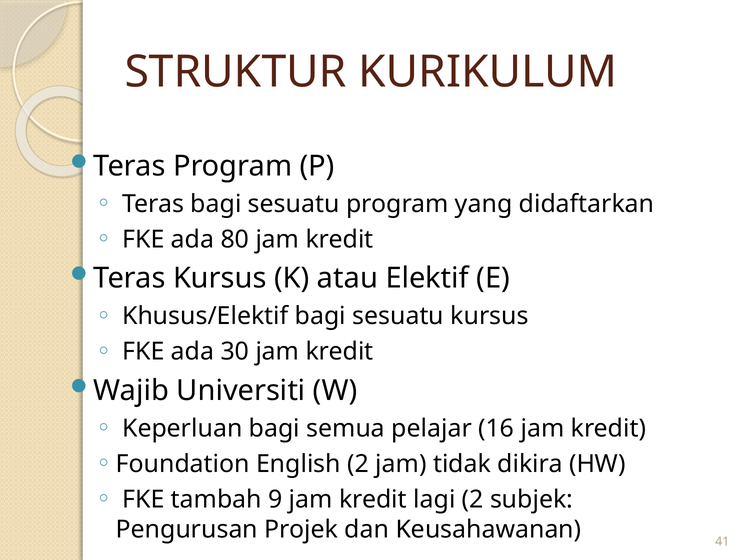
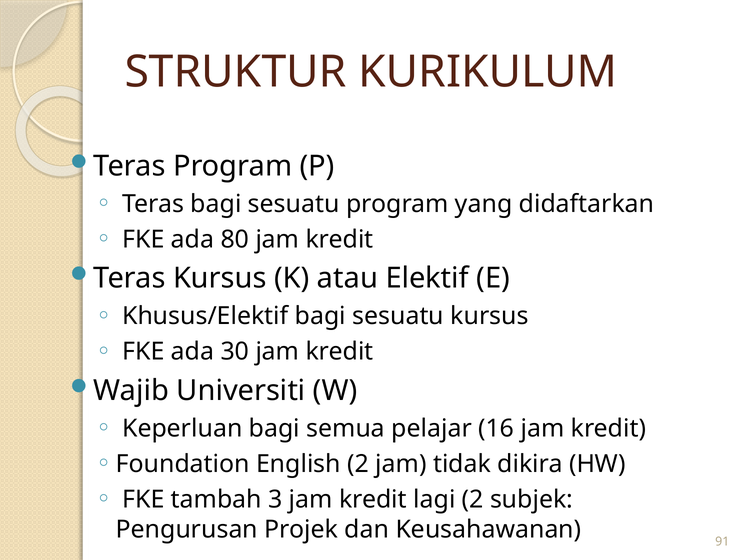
9: 9 -> 3
41: 41 -> 91
